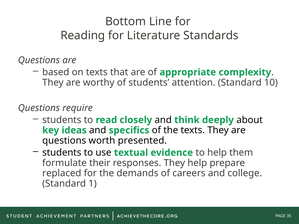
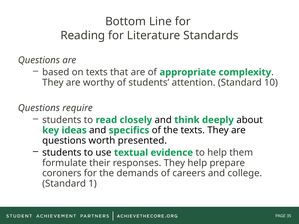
replaced: replaced -> coroners
